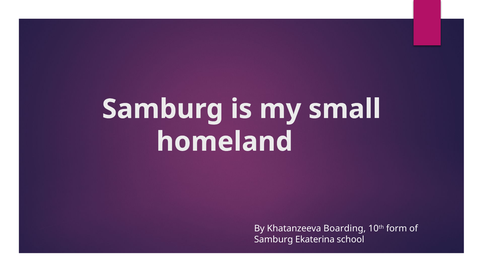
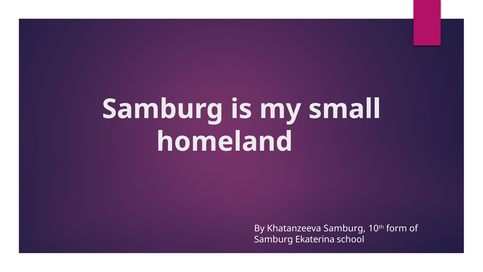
Khatanzeeva Boarding: Boarding -> Samburg
